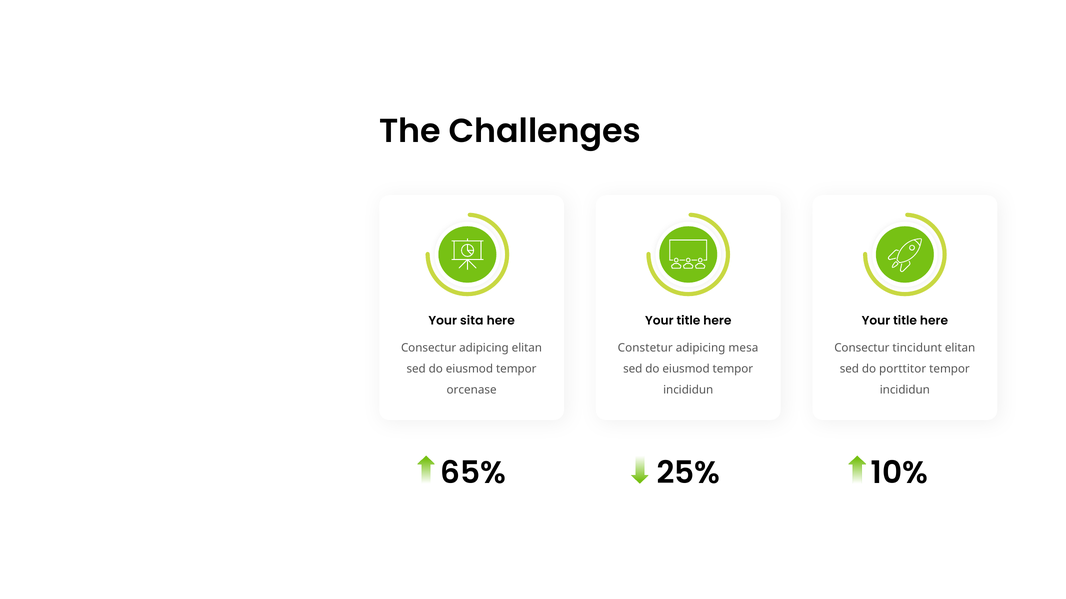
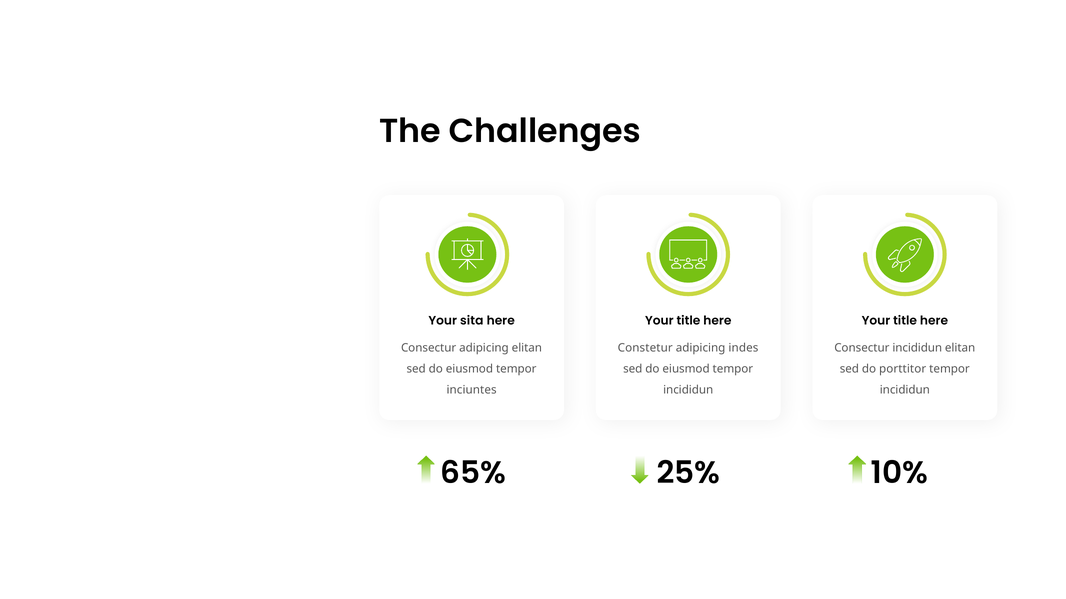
mesa: mesa -> indes
Consectur tincidunt: tincidunt -> incididun
orcenase: orcenase -> inciuntes
